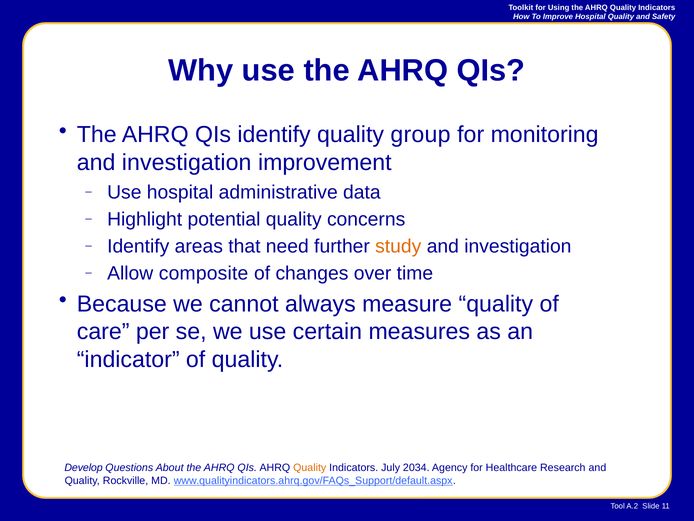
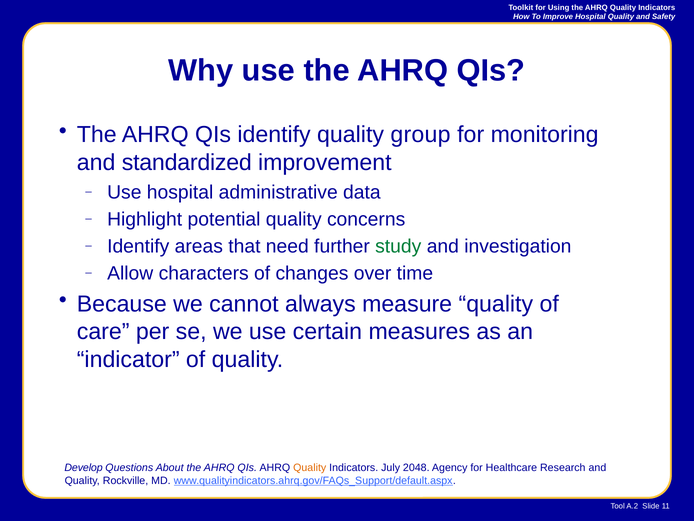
investigation at (187, 162): investigation -> standardized
study colour: orange -> green
composite: composite -> characters
2034: 2034 -> 2048
